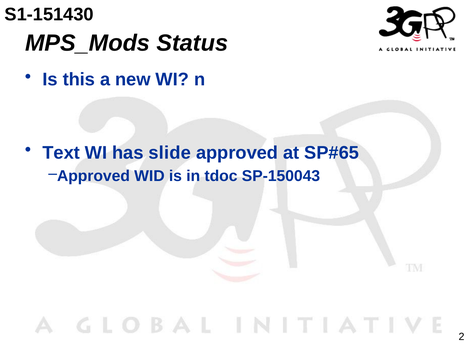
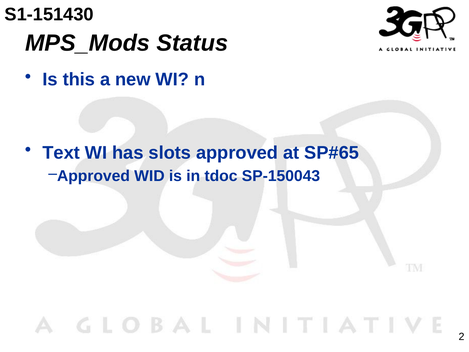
slide: slide -> slots
